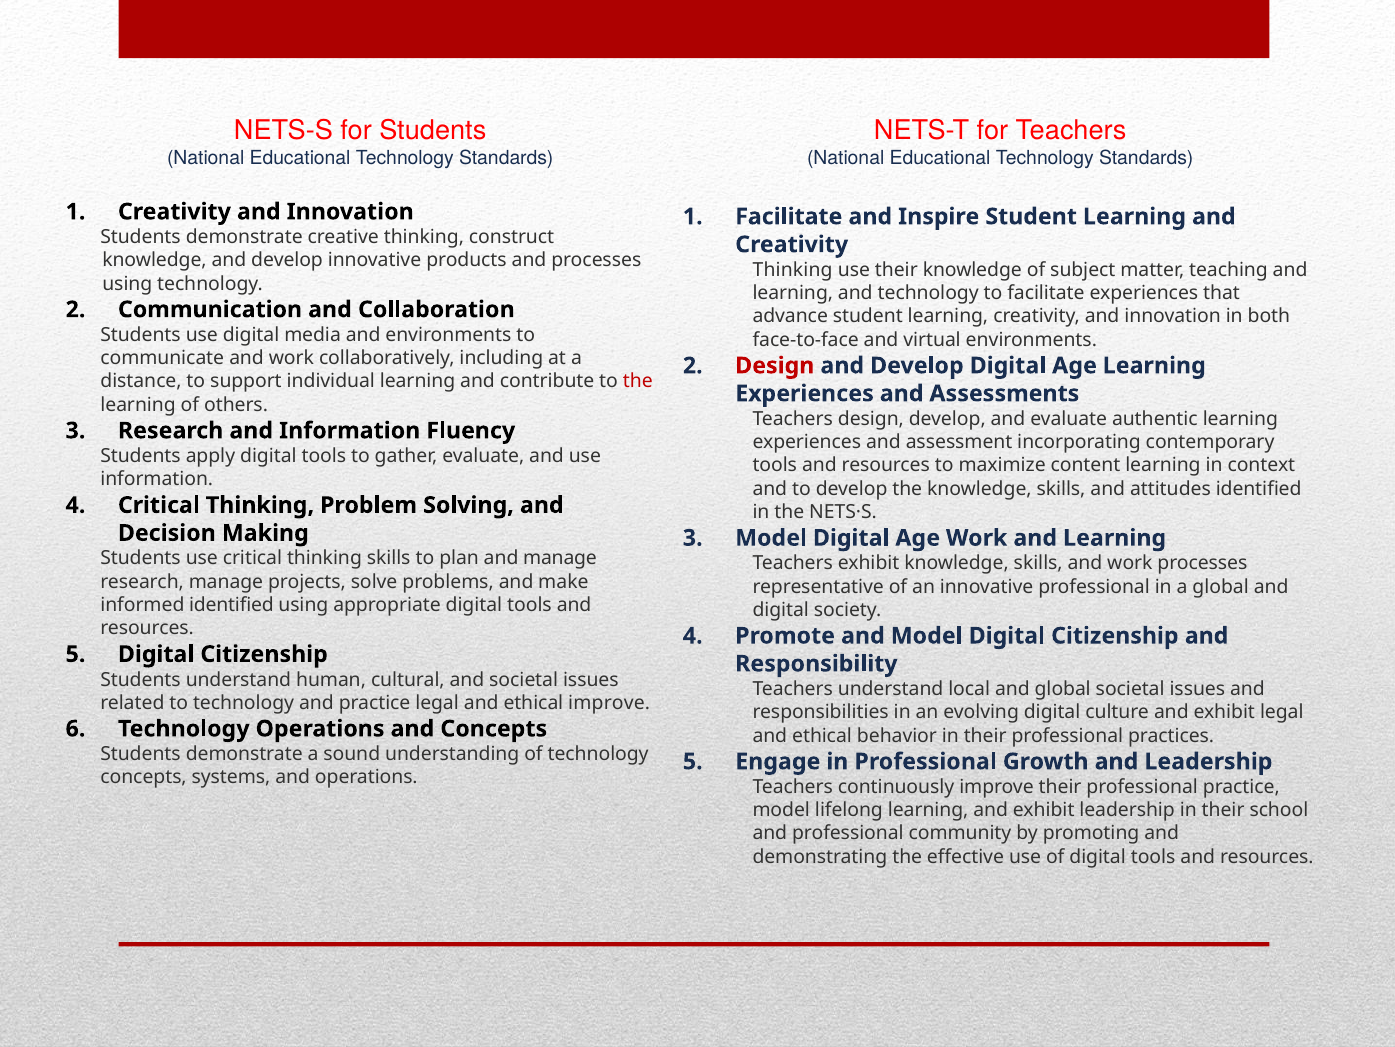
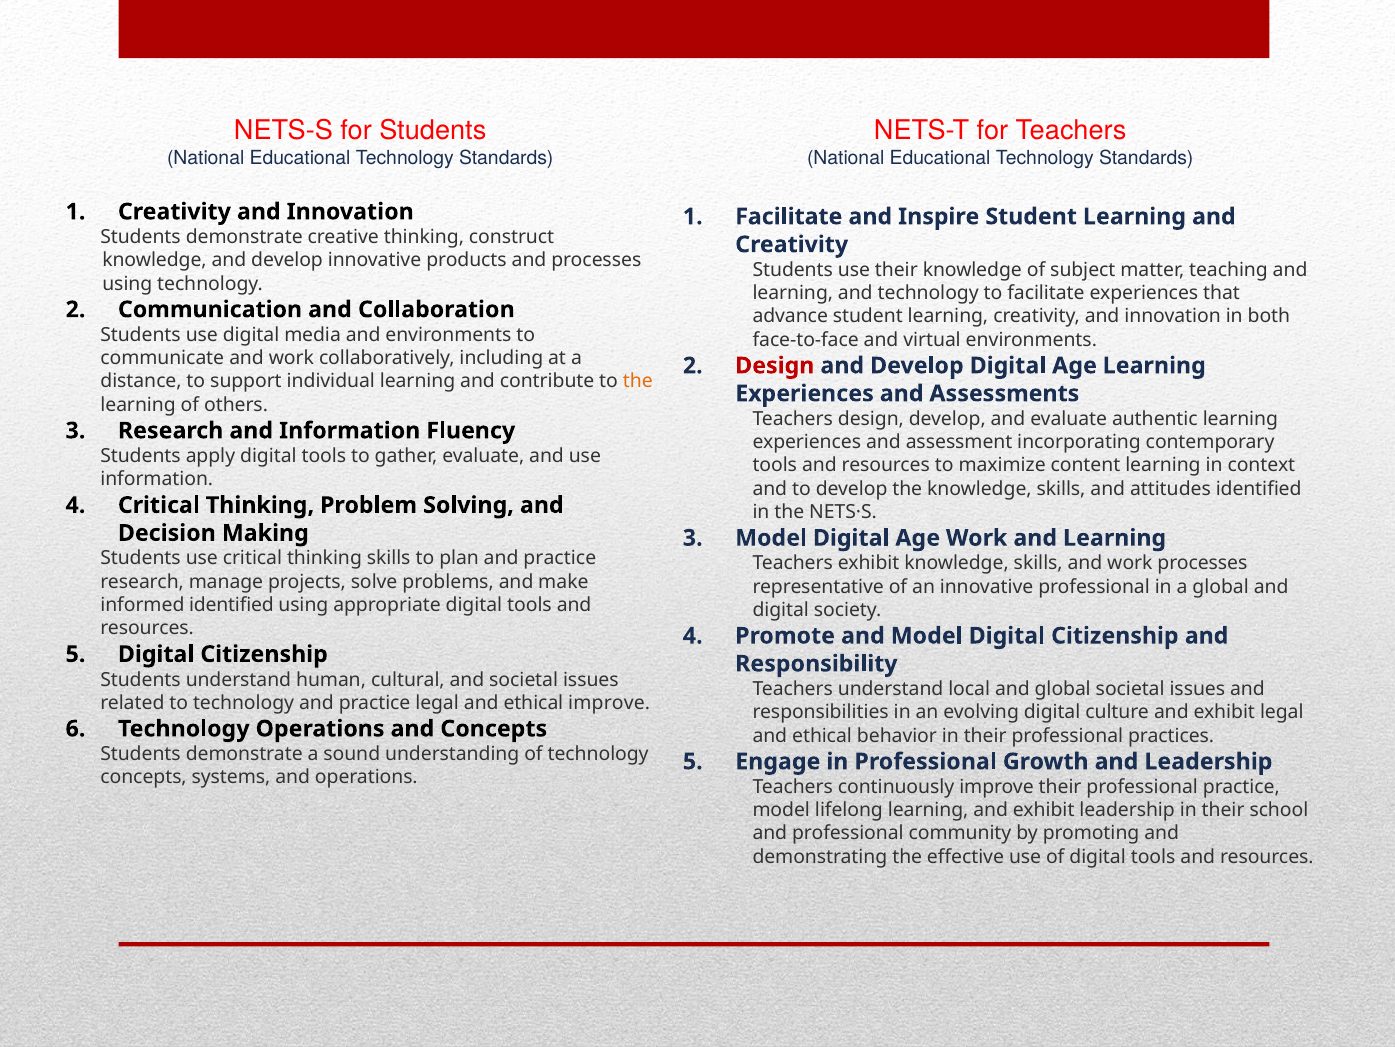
Thinking at (793, 270): Thinking -> Students
the at (638, 381) colour: red -> orange
plan and manage: manage -> practice
